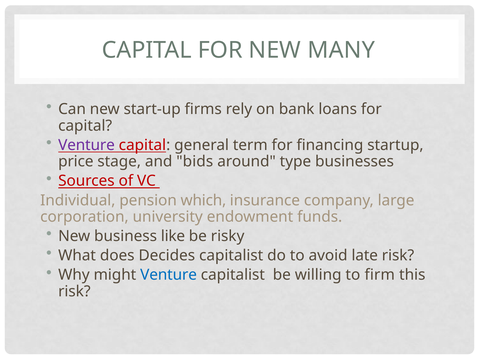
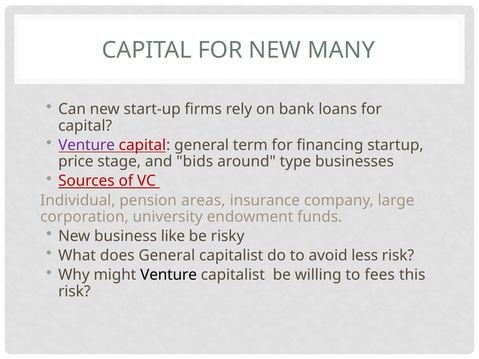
which: which -> areas
does Decides: Decides -> General
late: late -> less
Venture at (169, 275) colour: blue -> black
firm: firm -> fees
